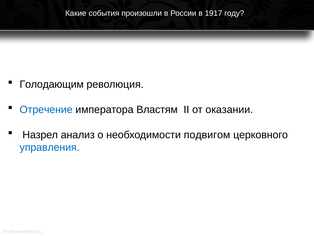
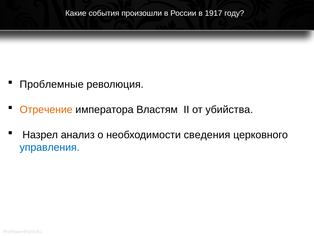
Голодающим: Голодающим -> Проблемные
Отречение colour: blue -> orange
оказании: оказании -> убийства
подвигом: подвигом -> сведения
